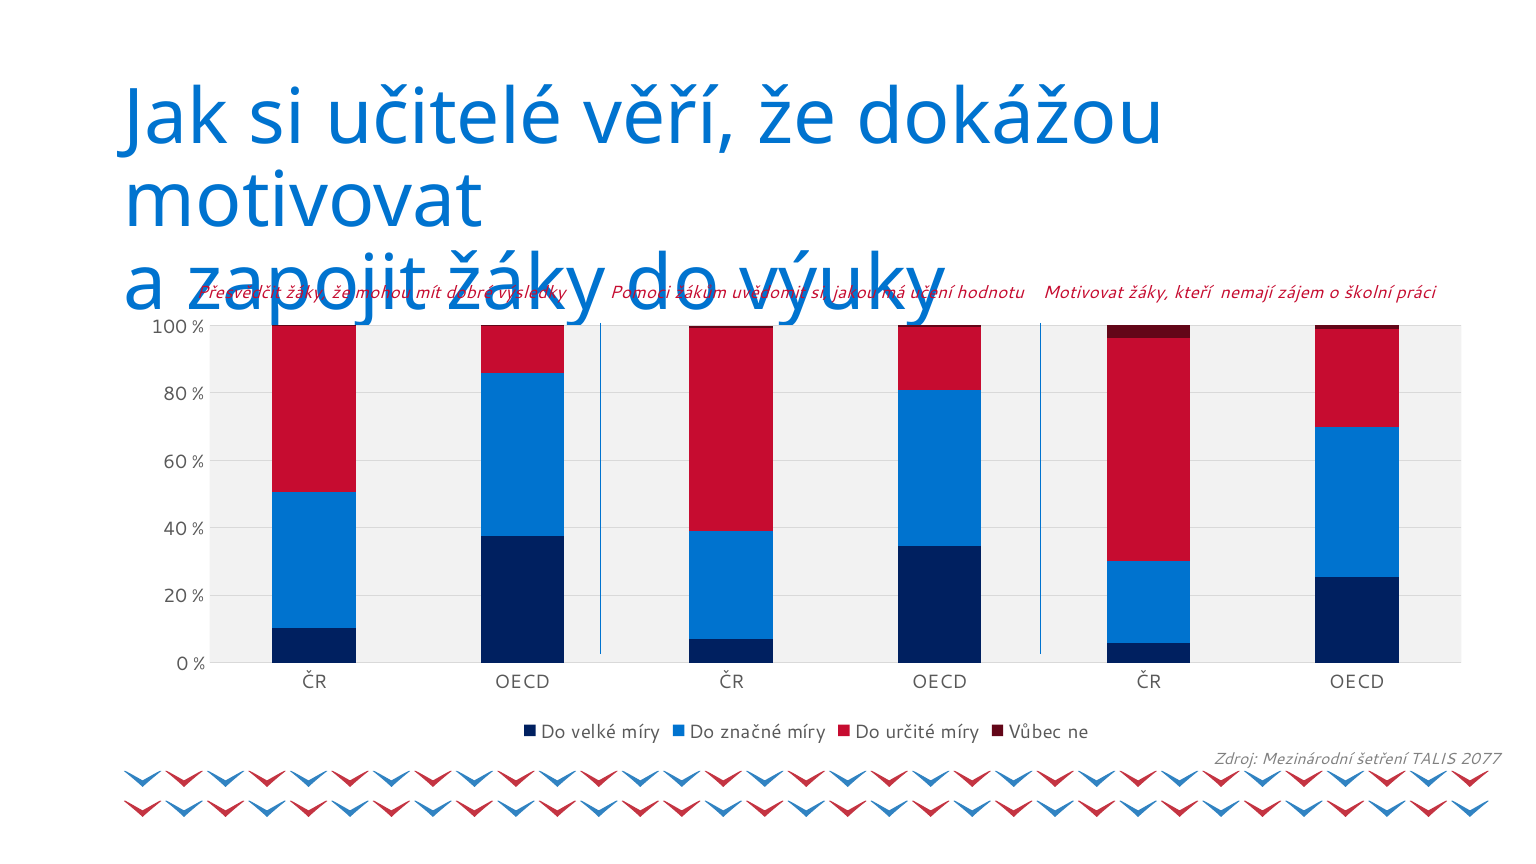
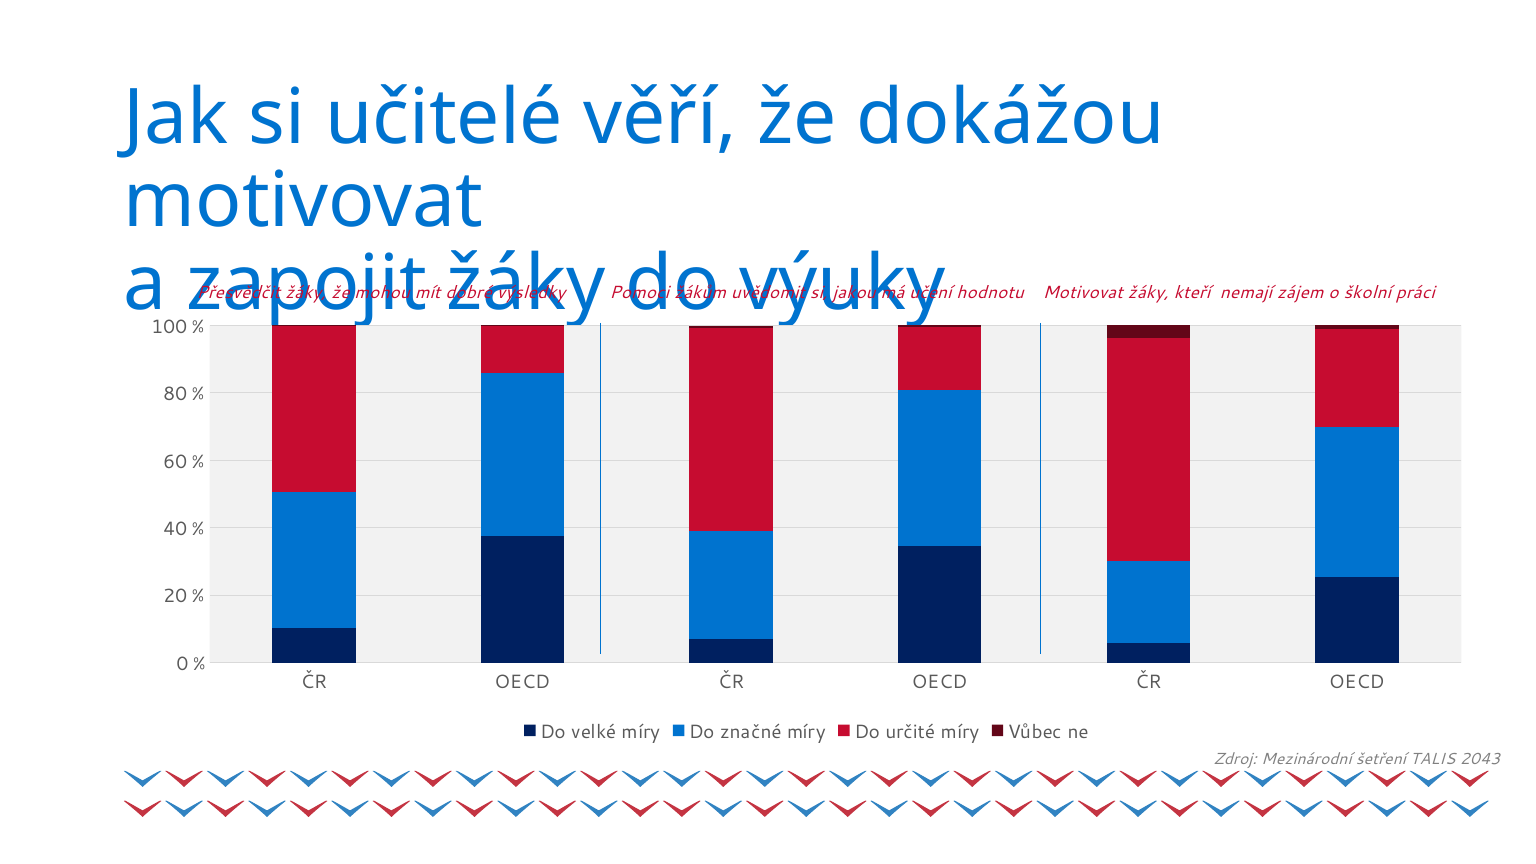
2077: 2077 -> 2043
